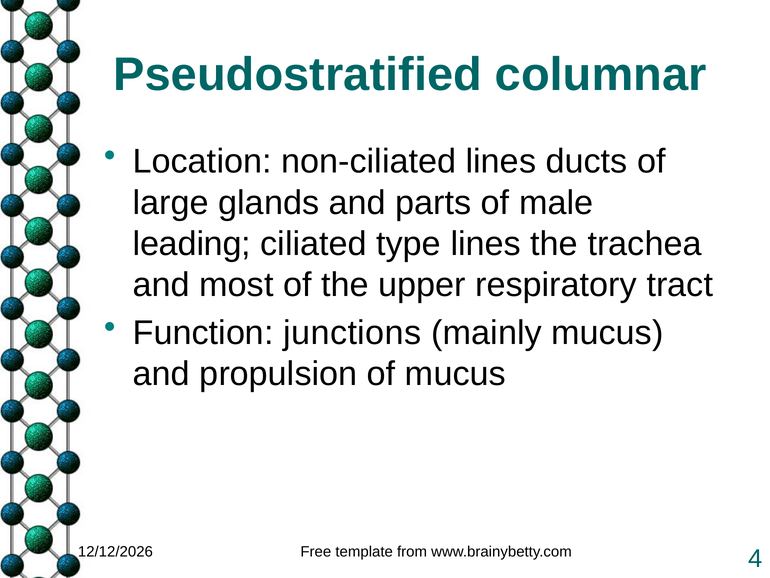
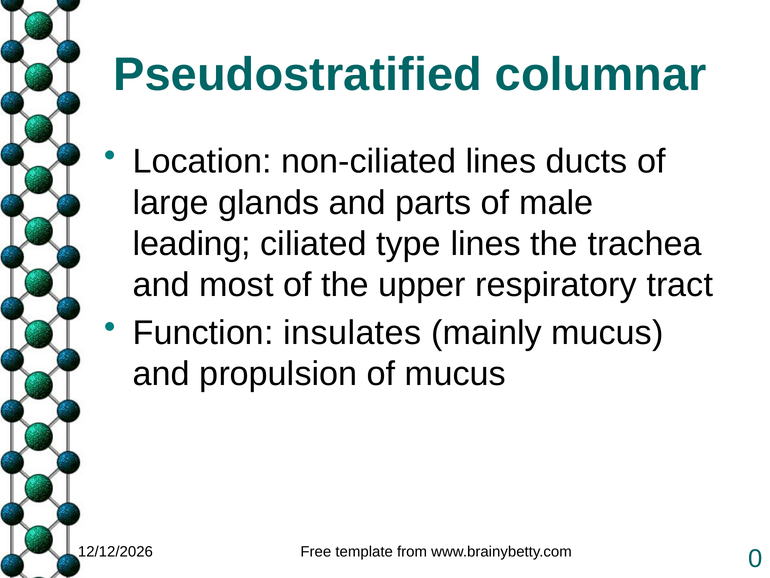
junctions: junctions -> insulates
4: 4 -> 0
